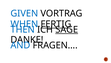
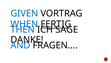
SAGE underline: present -> none
